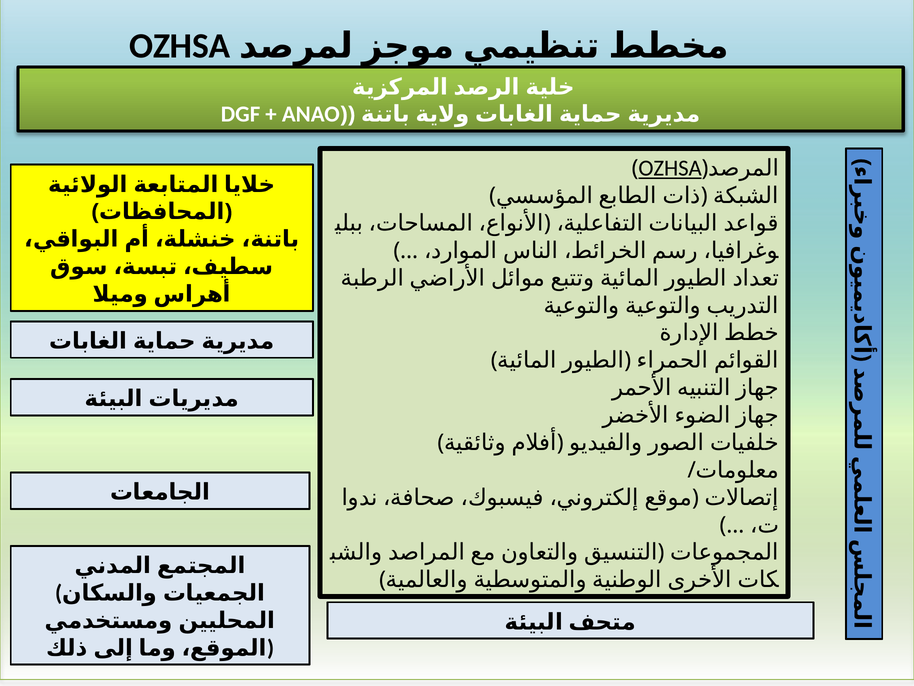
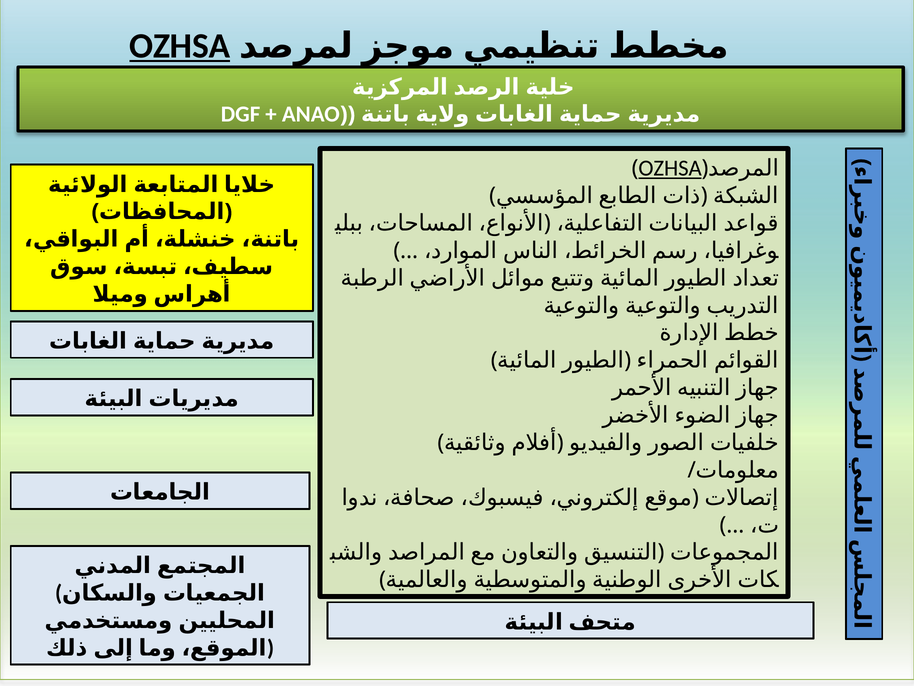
OZHSA at (180, 46) underline: none -> present
